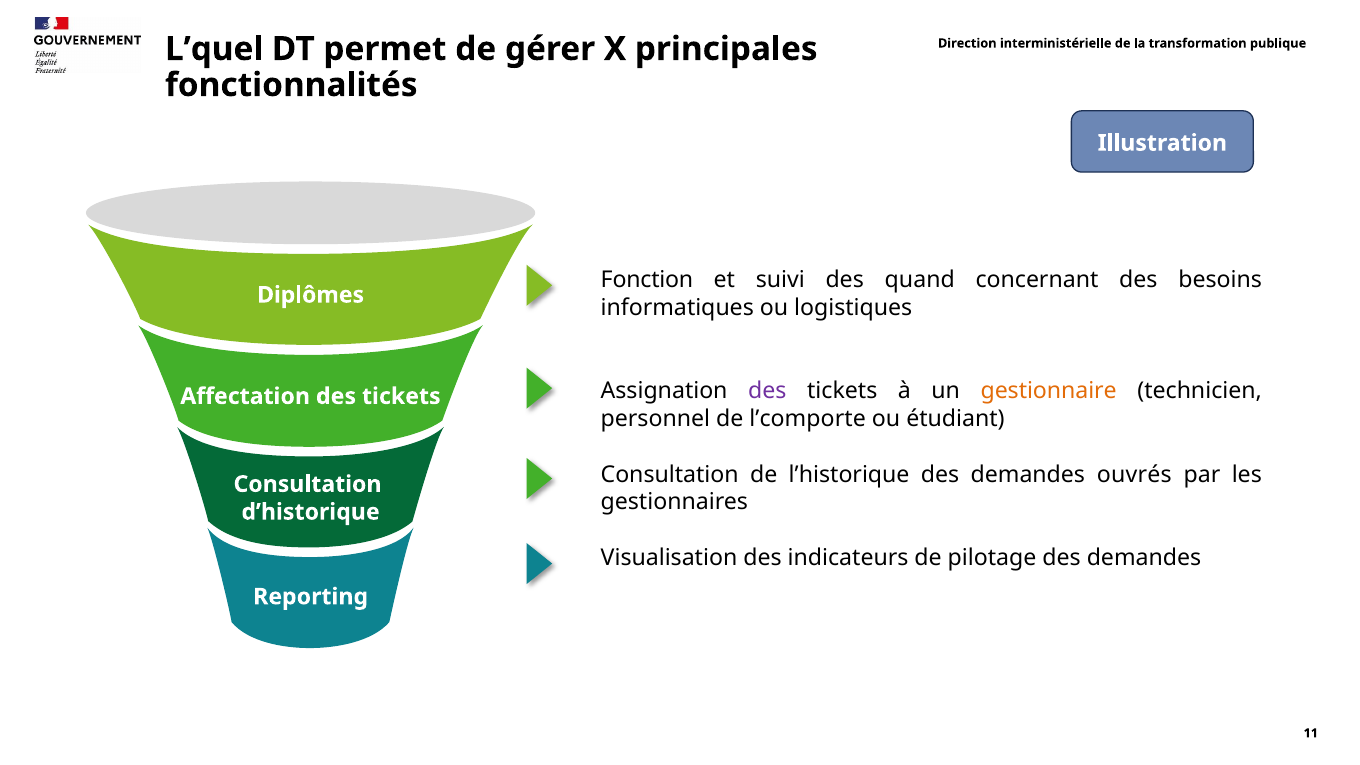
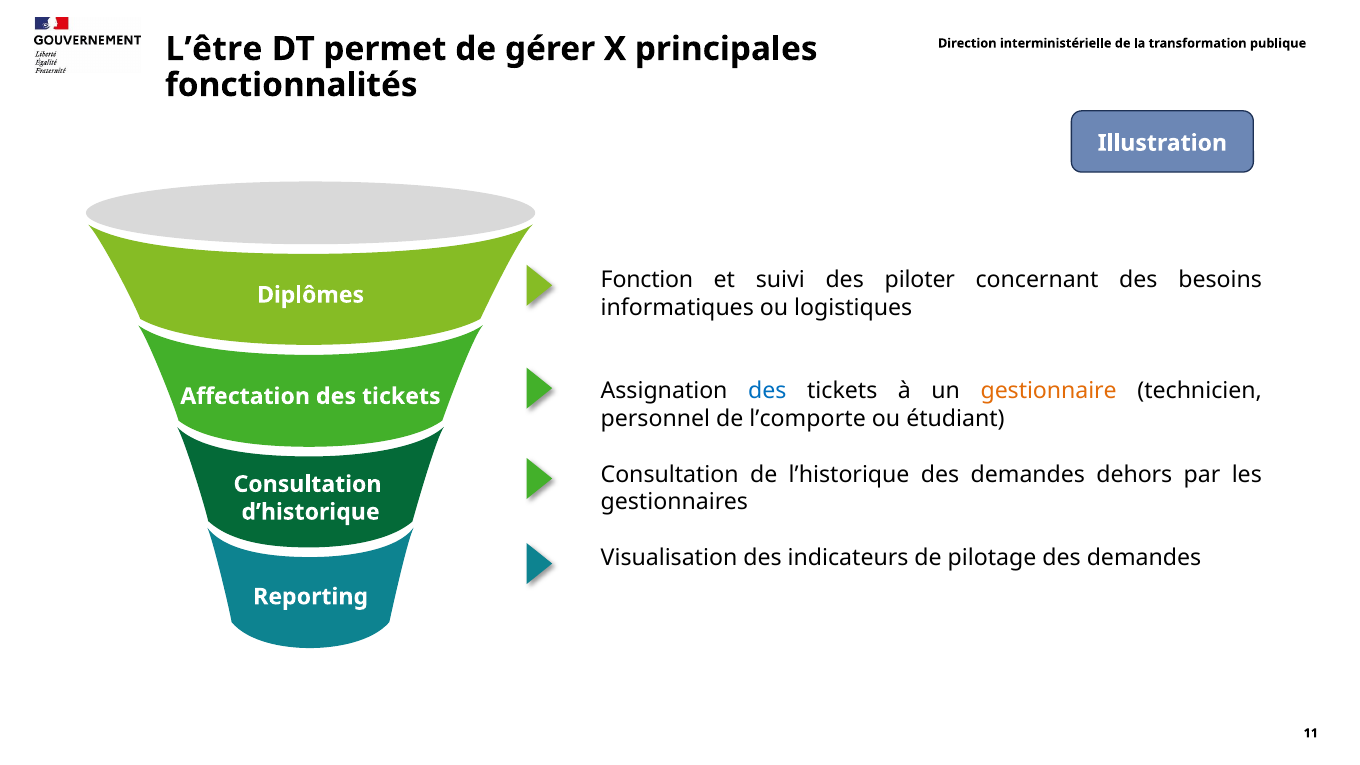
L’quel: L’quel -> L’être
quand: quand -> piloter
des at (767, 391) colour: purple -> blue
ouvrés: ouvrés -> dehors
